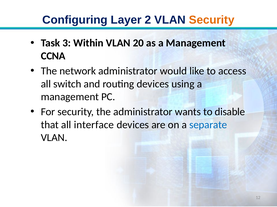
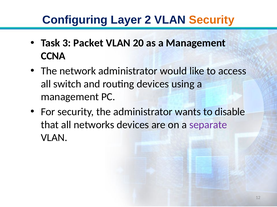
Within: Within -> Packet
interface: interface -> networks
separate colour: blue -> purple
